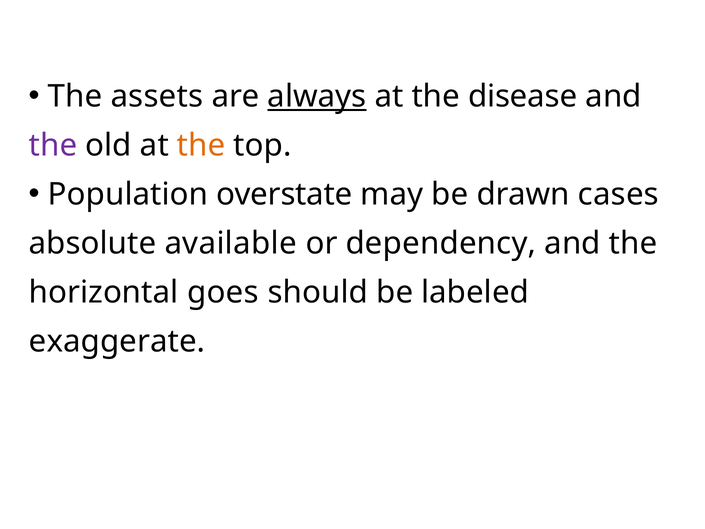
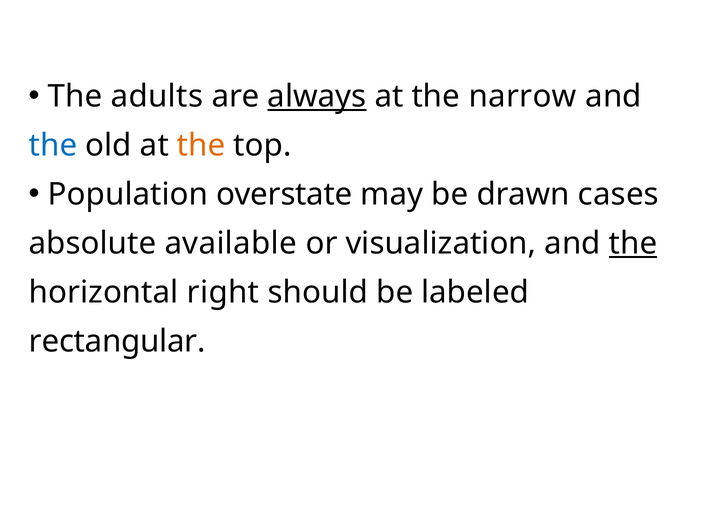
assets: assets -> adults
disease: disease -> narrow
the at (53, 145) colour: purple -> blue
dependency: dependency -> visualization
the at (633, 243) underline: none -> present
goes: goes -> right
exaggerate: exaggerate -> rectangular
